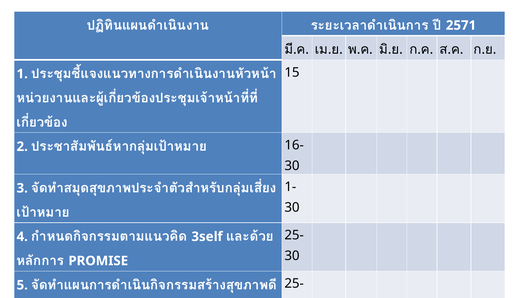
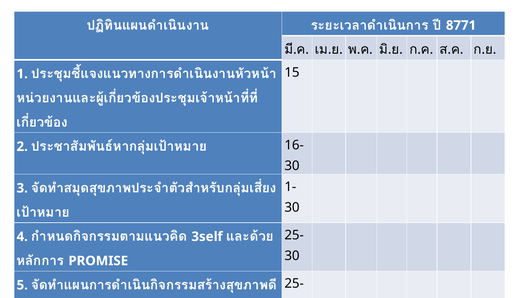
2571: 2571 -> 8771
